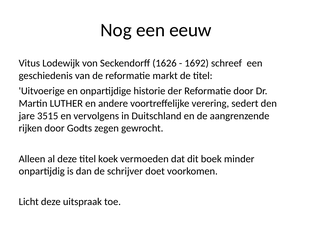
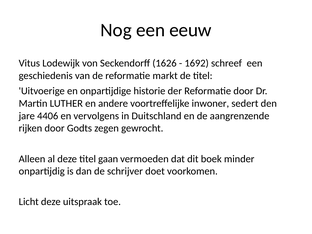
verering: verering -> inwoner
3515: 3515 -> 4406
koek: koek -> gaan
